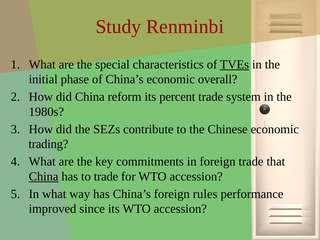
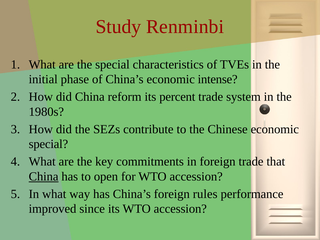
TVEs underline: present -> none
overall: overall -> intense
trading at (48, 144): trading -> special
to trade: trade -> open
